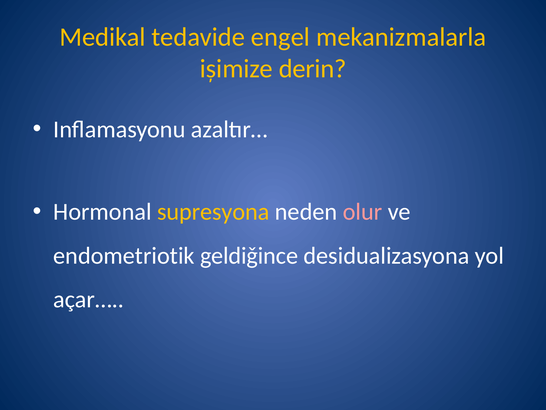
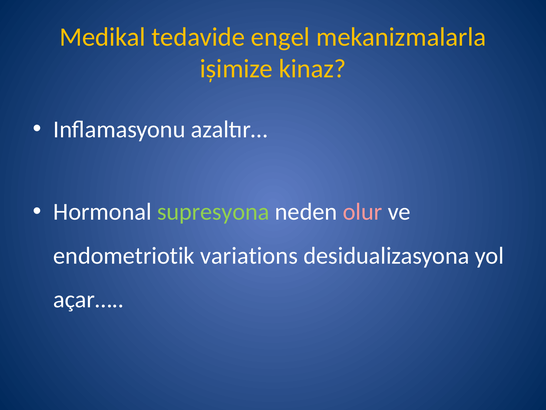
derin: derin -> kinaz
supresyona colour: yellow -> light green
geldiǧince: geldiǧince -> variations
